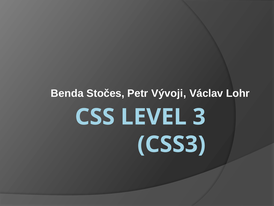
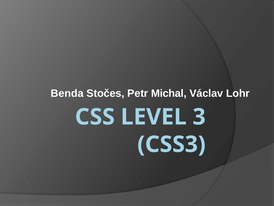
Vývoji: Vývoji -> Michal
